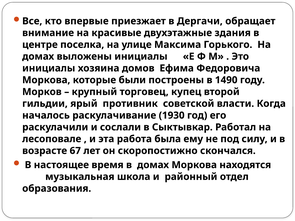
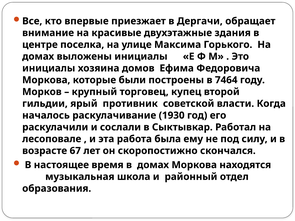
1490: 1490 -> 7464
